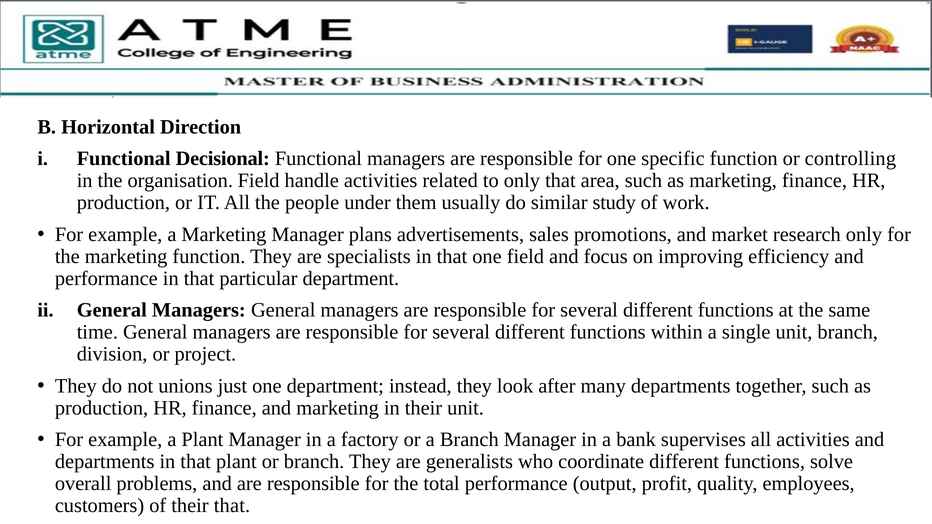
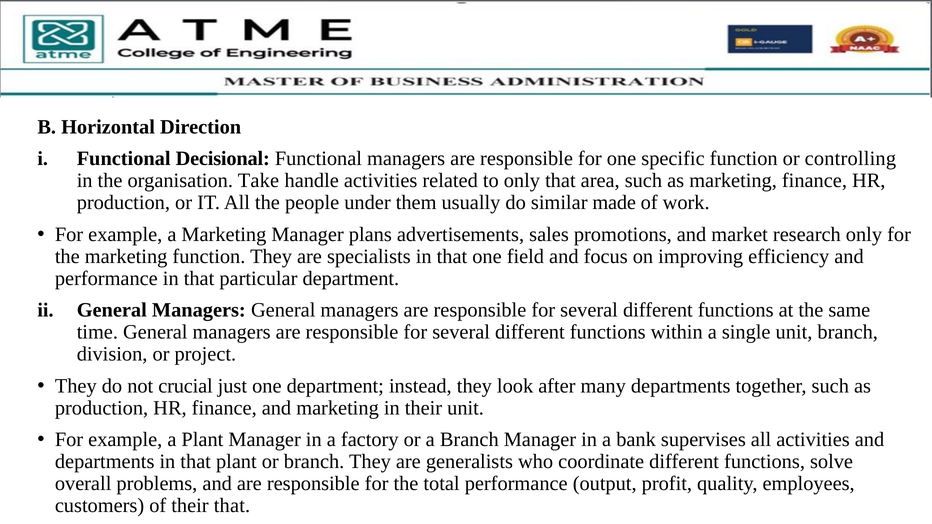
organisation Field: Field -> Take
study: study -> made
unions: unions -> crucial
